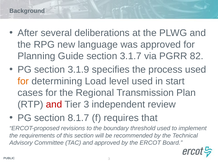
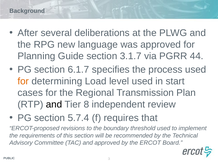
82: 82 -> 44
3.1.9: 3.1.9 -> 6.1.7
and at (54, 105) colour: red -> black
Tier 3: 3 -> 8
8.1.7: 8.1.7 -> 5.7.4
